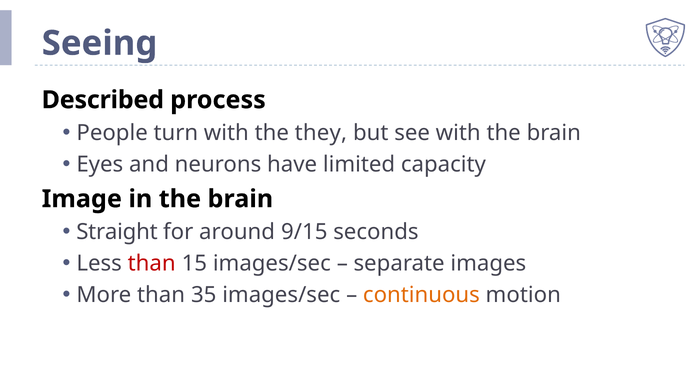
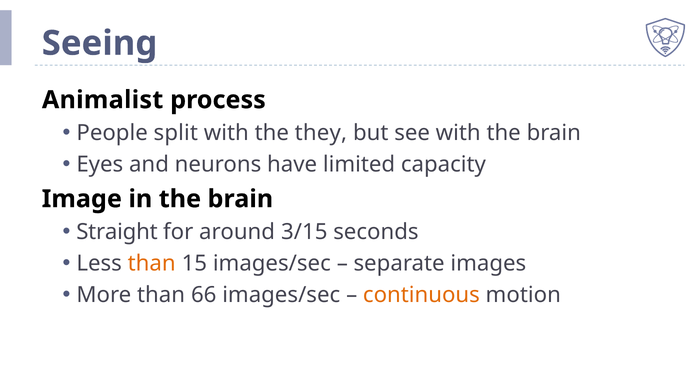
Described: Described -> Animalist
turn: turn -> split
9/15: 9/15 -> 3/15
than at (152, 264) colour: red -> orange
35: 35 -> 66
